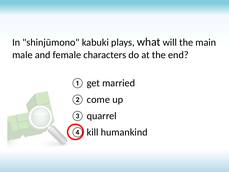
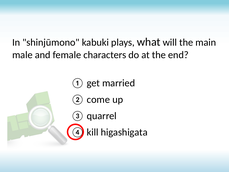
humankind: humankind -> higashigata
